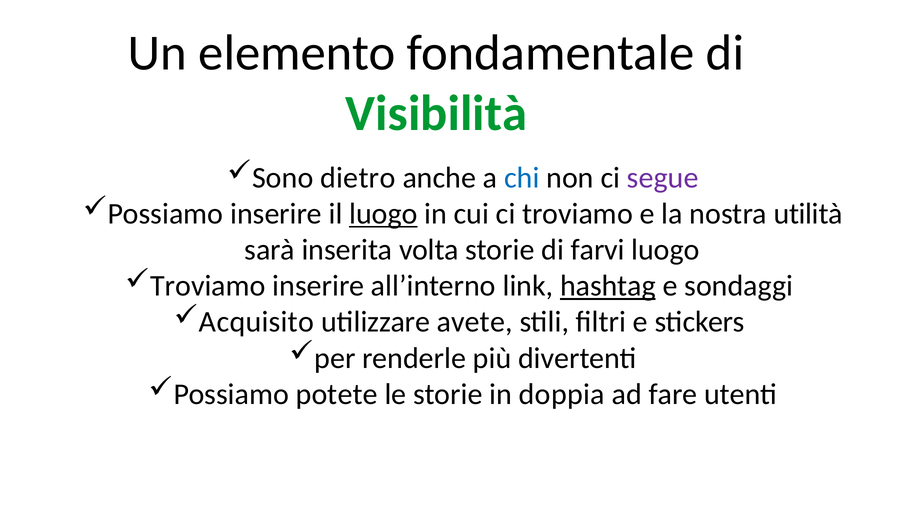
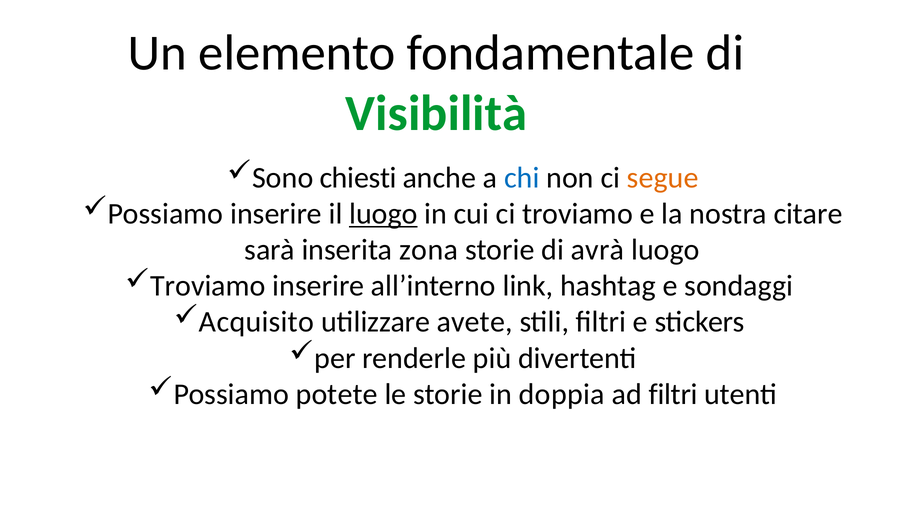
dietro: dietro -> chiesti
segue colour: purple -> orange
utilità: utilità -> citare
volta: volta -> zona
farvi: farvi -> avrà
hashtag underline: present -> none
ad fare: fare -> filtri
